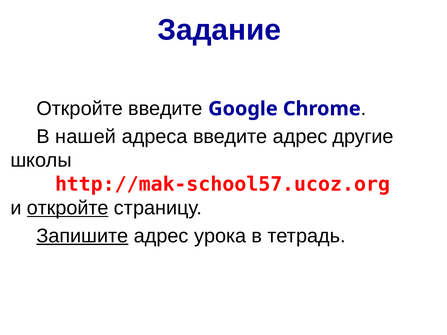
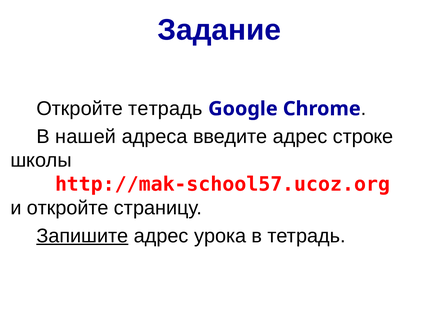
Откройте введите: введите -> тетрадь
другие: другие -> строке
откройте at (68, 208) underline: present -> none
